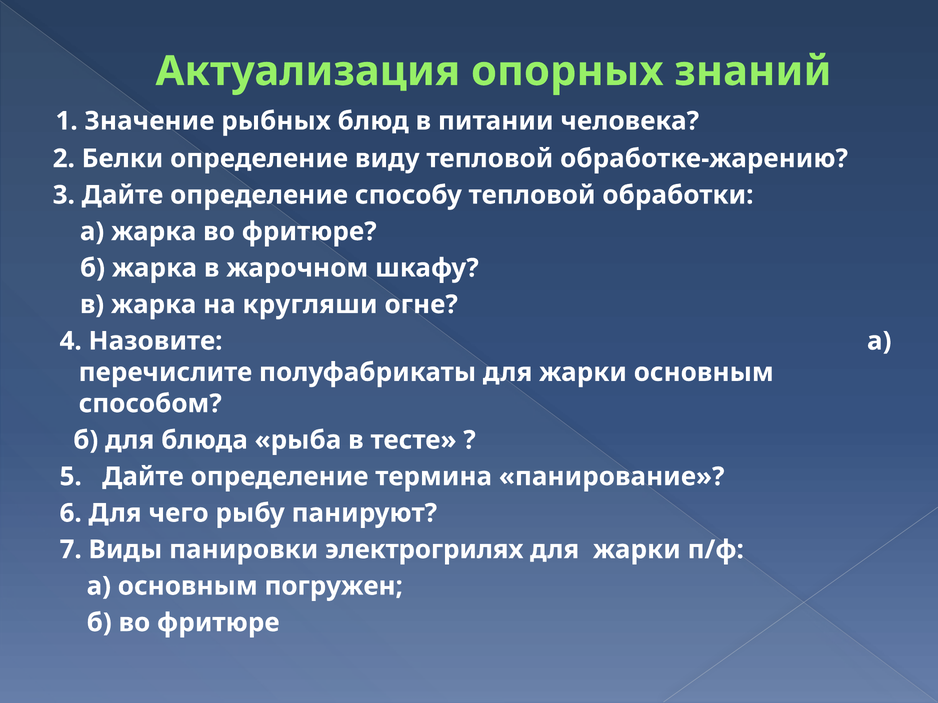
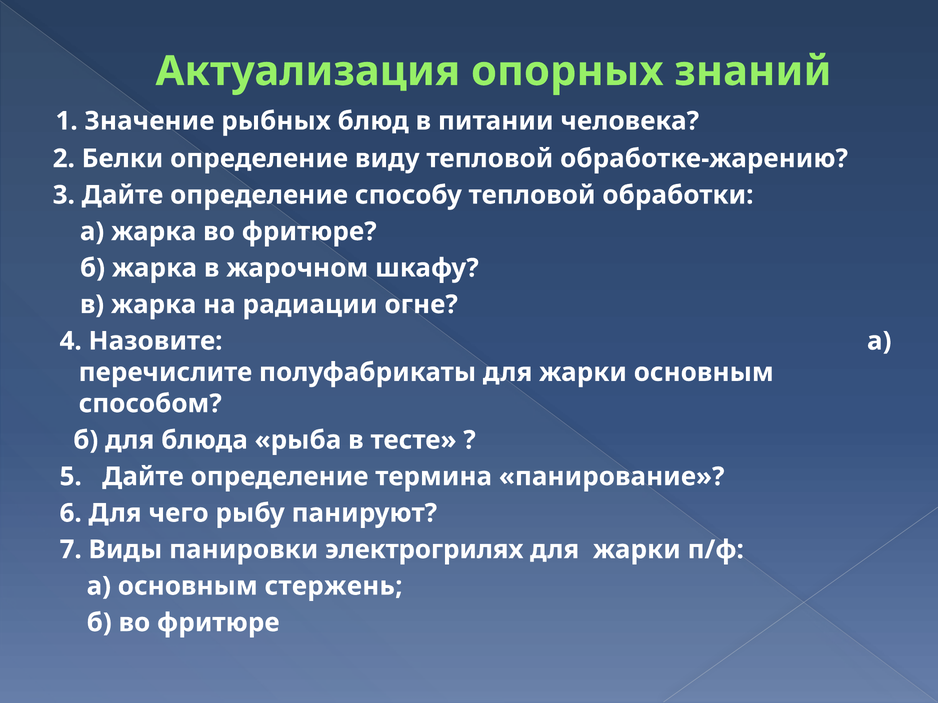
кругляши: кругляши -> радиации
погружен: погружен -> стержень
